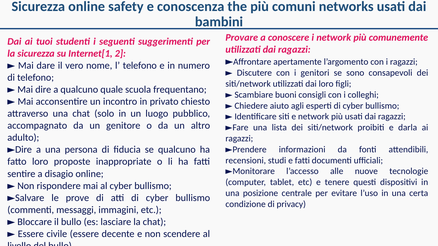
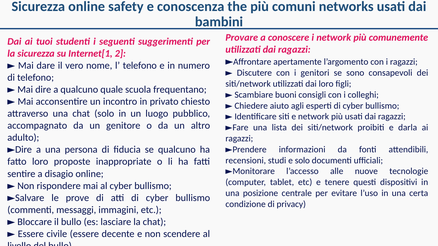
e fatti: fatti -> solo
